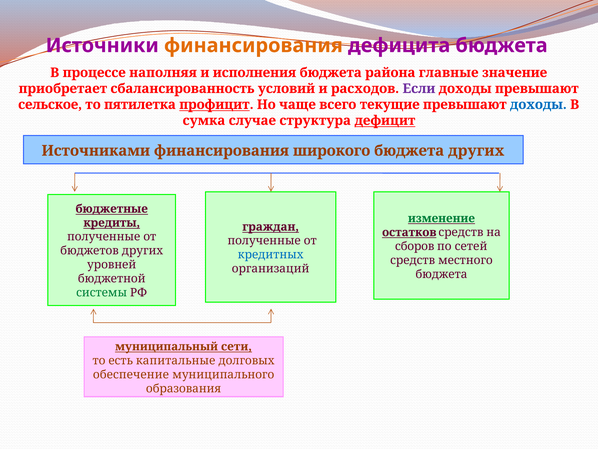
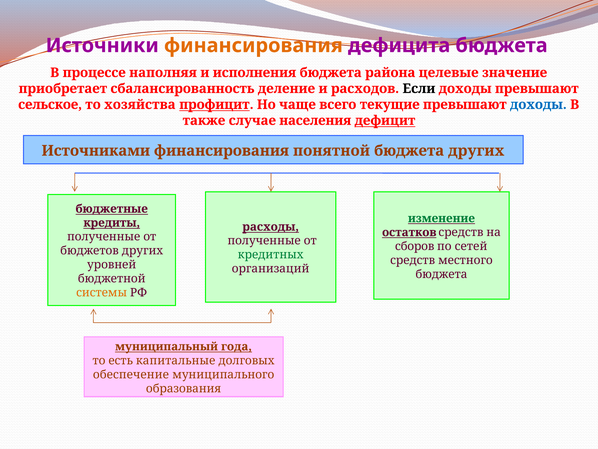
главные: главные -> целевые
условий: условий -> деление
Если colour: purple -> black
пятилетка: пятилетка -> хозяйства
сумка: сумка -> также
структура: структура -> населения
широкого: широкого -> понятной
граждан: граждан -> расходы
кредитных colour: blue -> green
системы colour: green -> orange
сети: сети -> года
